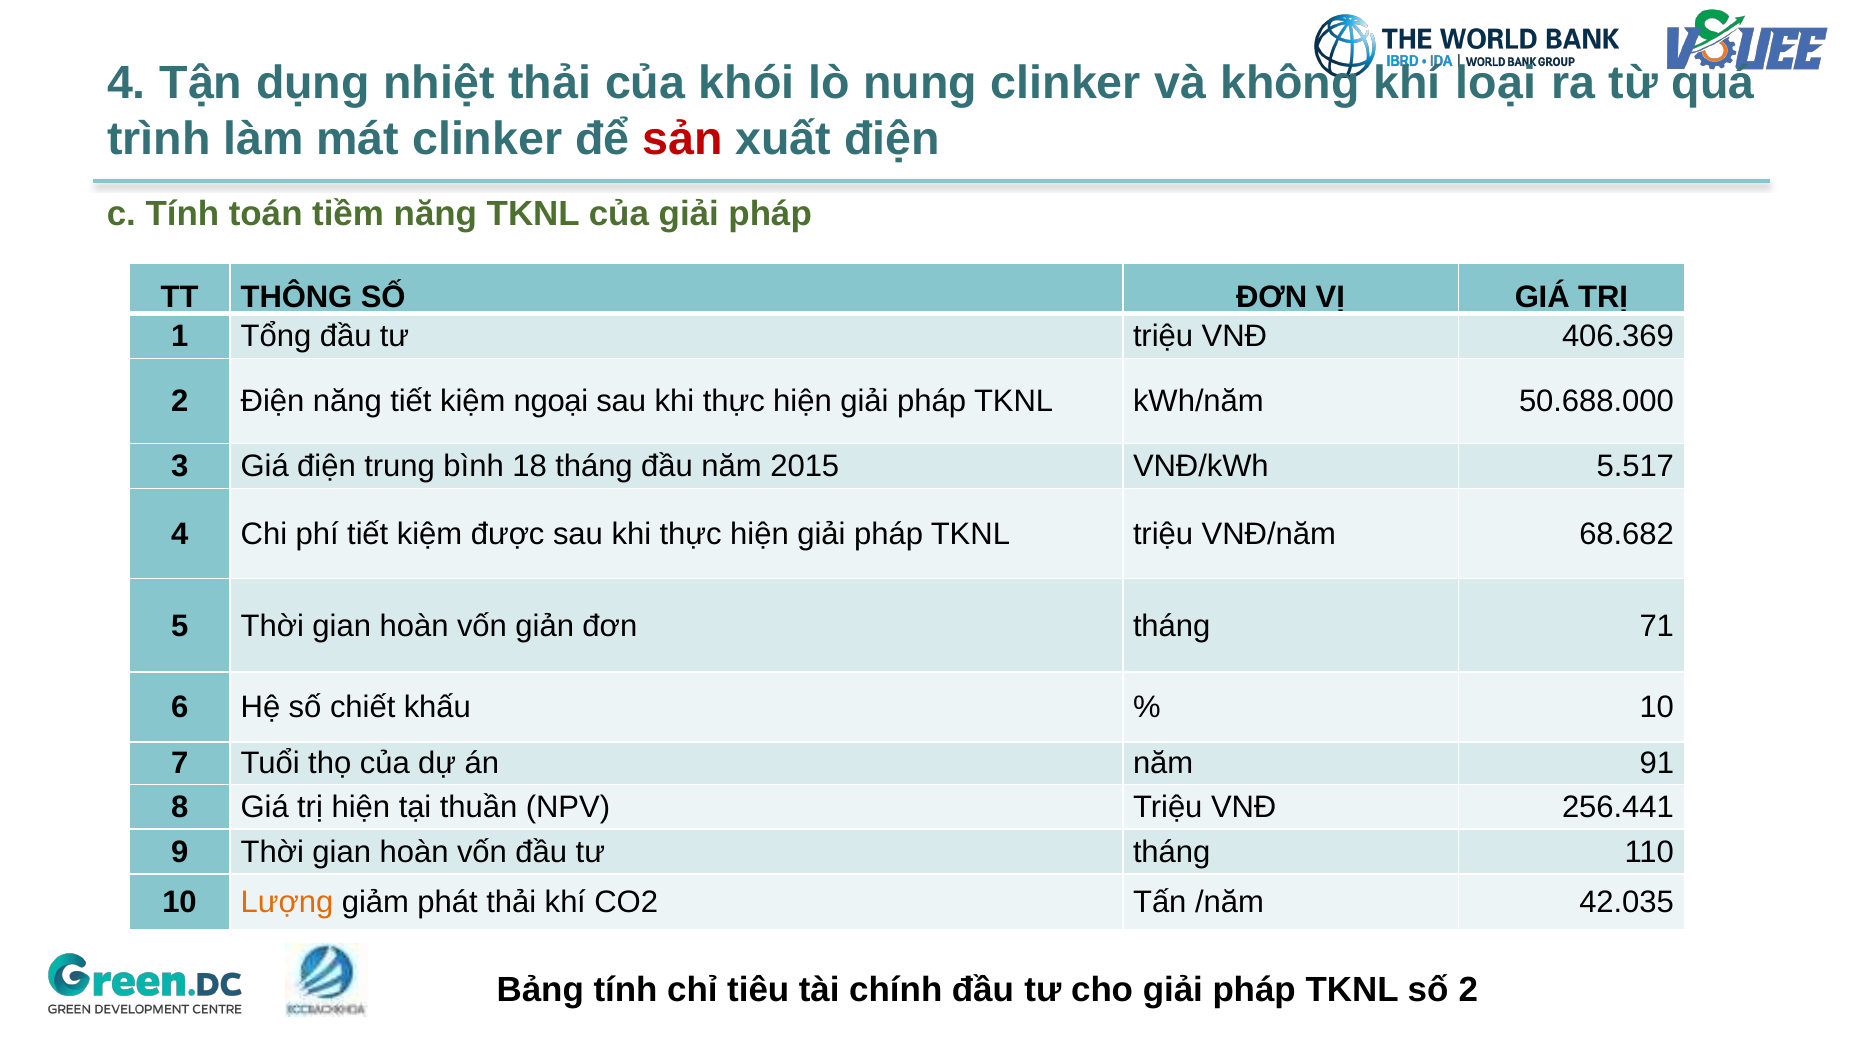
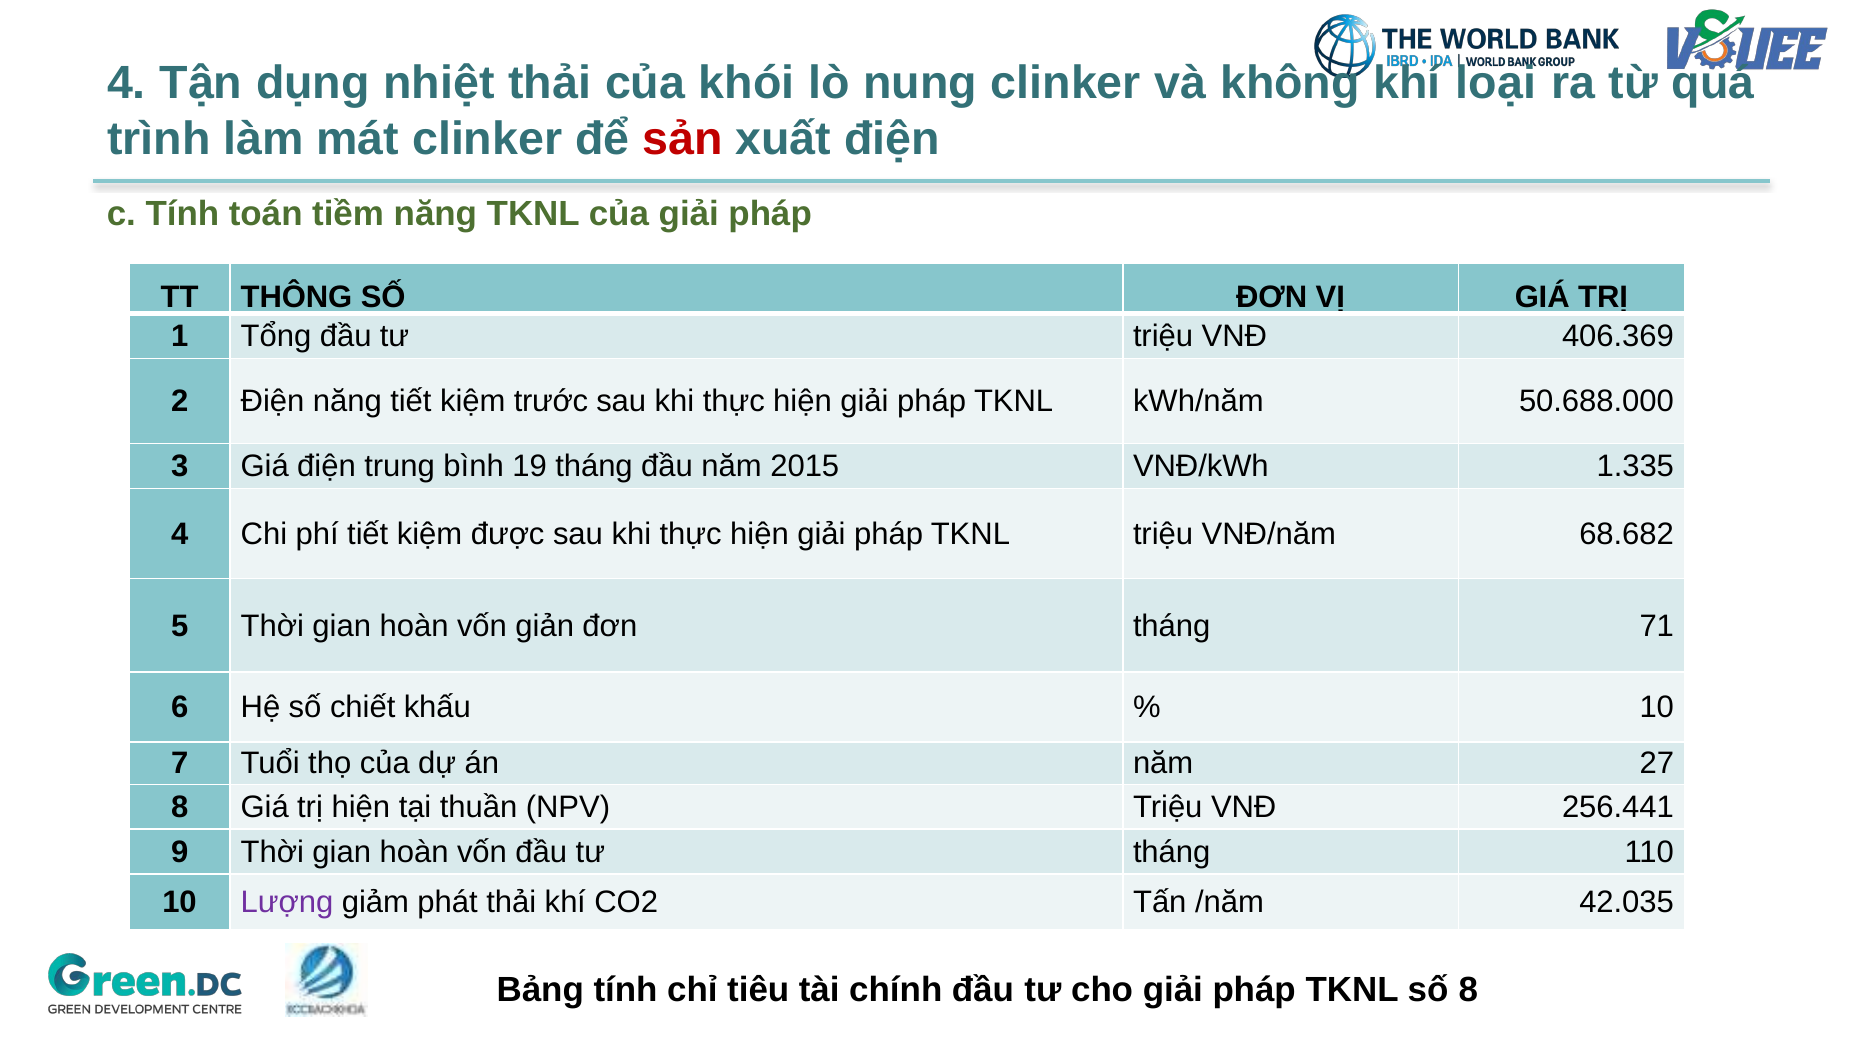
ngoại: ngoại -> trước
18: 18 -> 19
5.517: 5.517 -> 1.335
91: 91 -> 27
Lượng colour: orange -> purple
số 2: 2 -> 8
